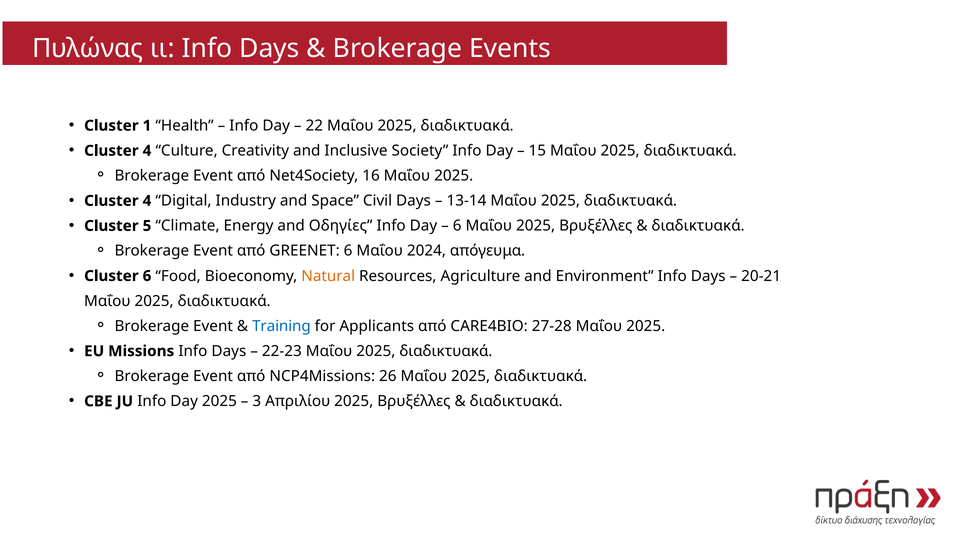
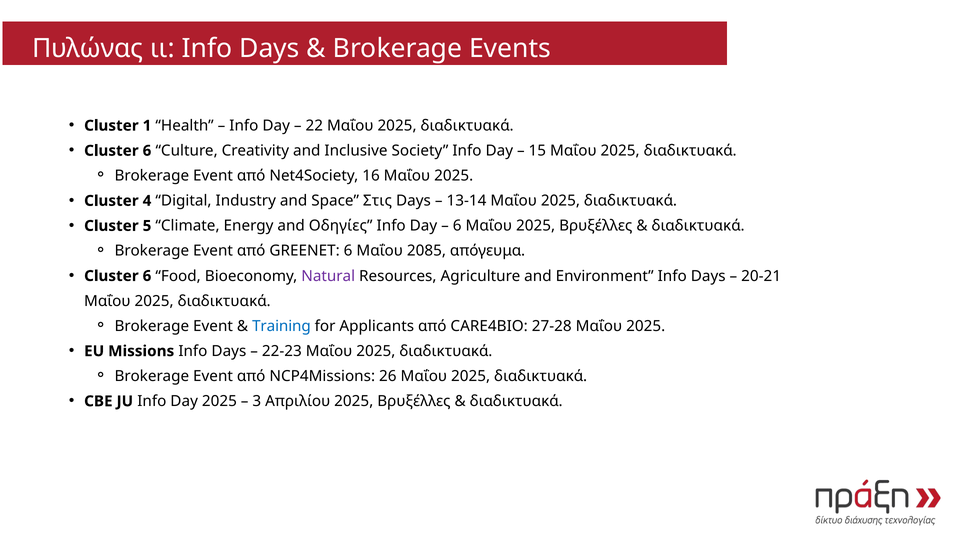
4 at (147, 151): 4 -> 6
Civil: Civil -> Στις
2024: 2024 -> 2085
Natural colour: orange -> purple
